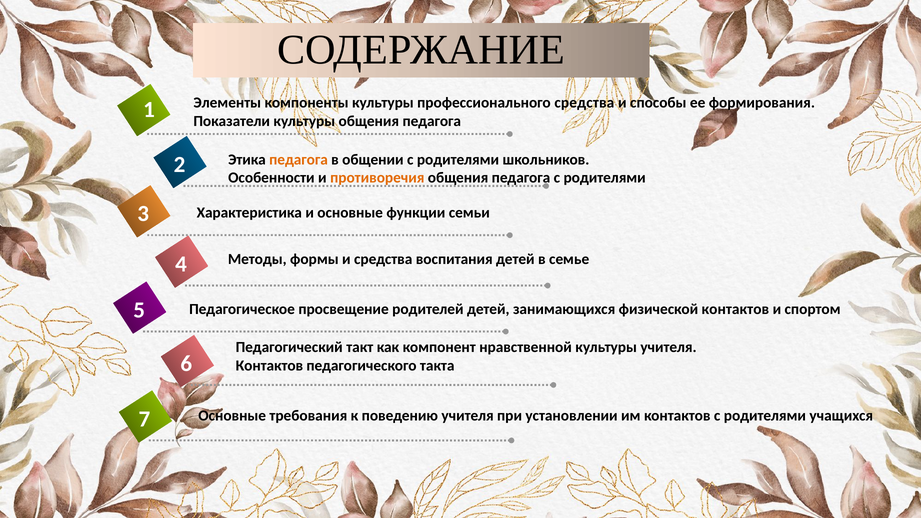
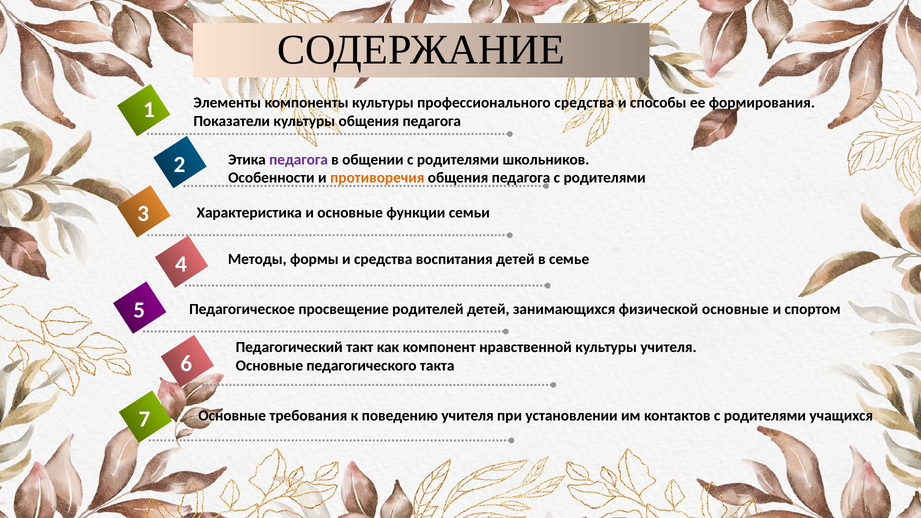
педагога at (299, 160) colour: orange -> purple
физической контактов: контактов -> основные
Контактов at (269, 365): Контактов -> Основные
